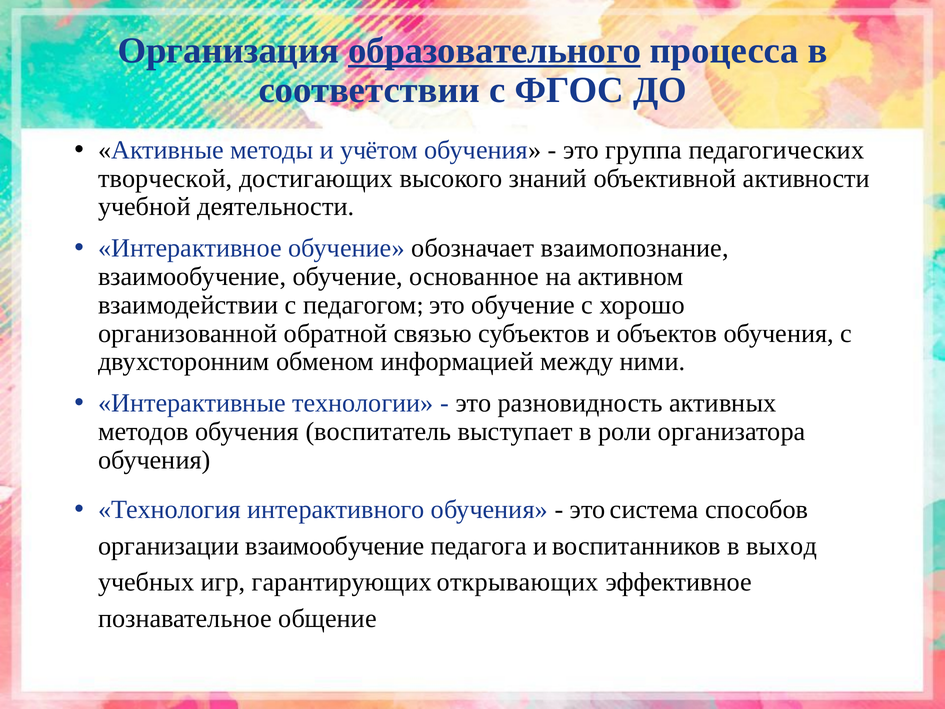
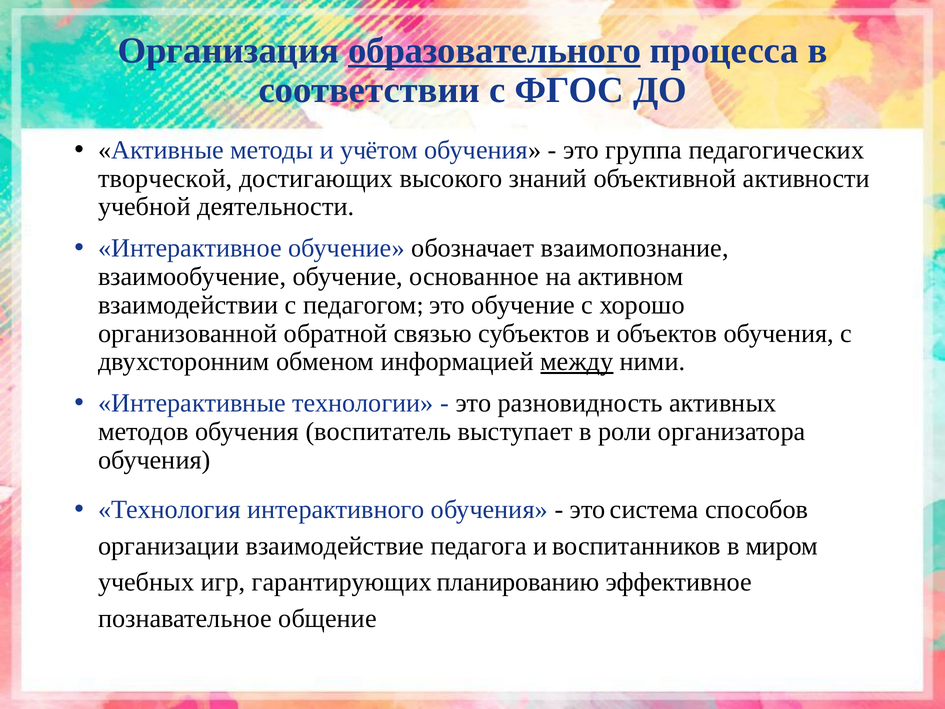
между underline: none -> present
организации взаимообучение: взаимообучение -> взаимодействие
выход: выход -> миром
открывающих: открывающих -> планированию
